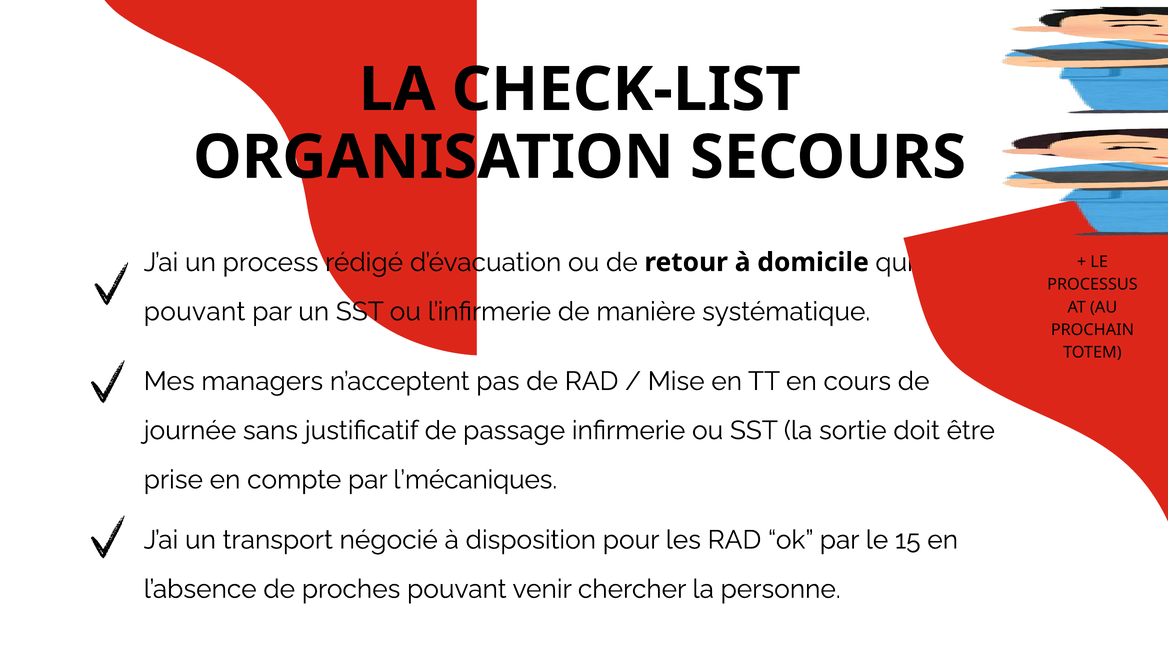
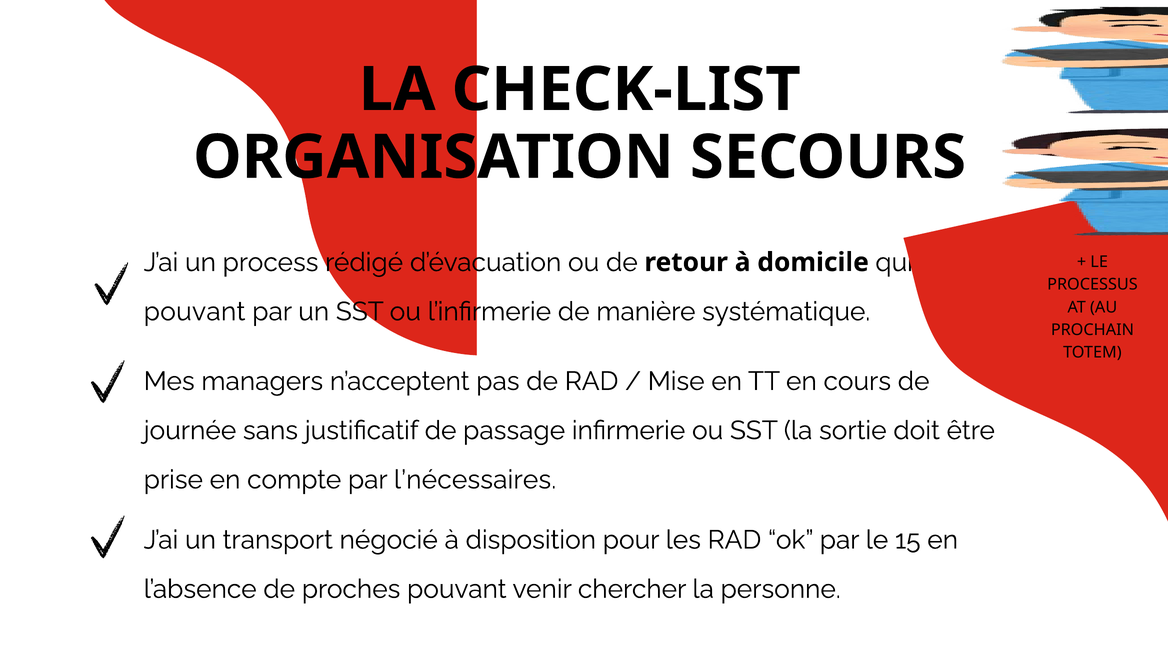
l’mécaniques: l’mécaniques -> l’nécessaires
